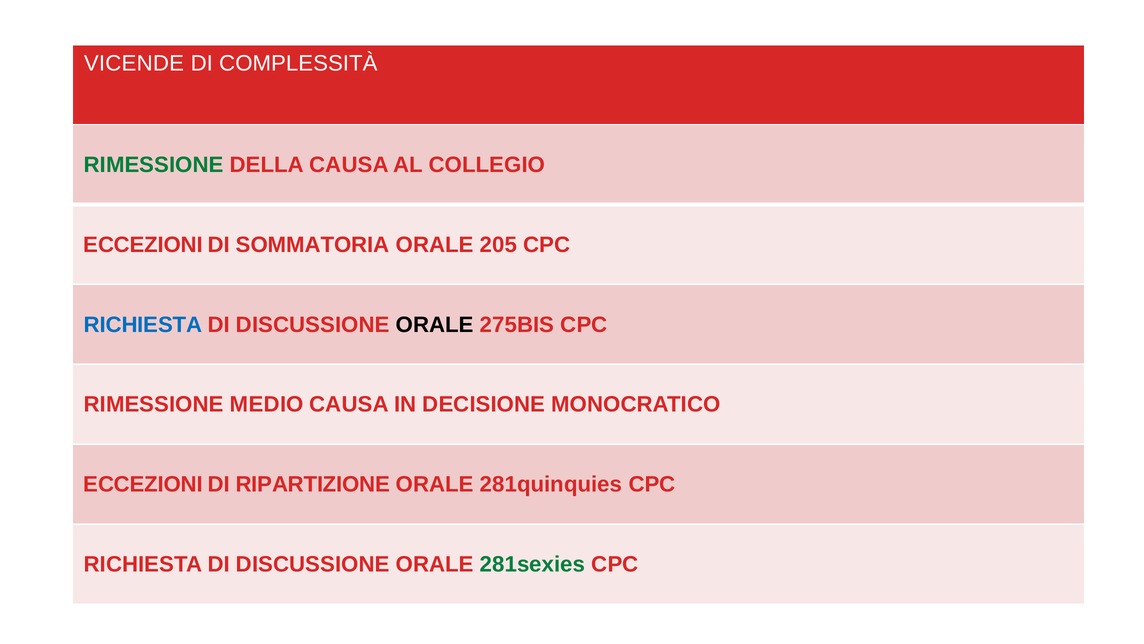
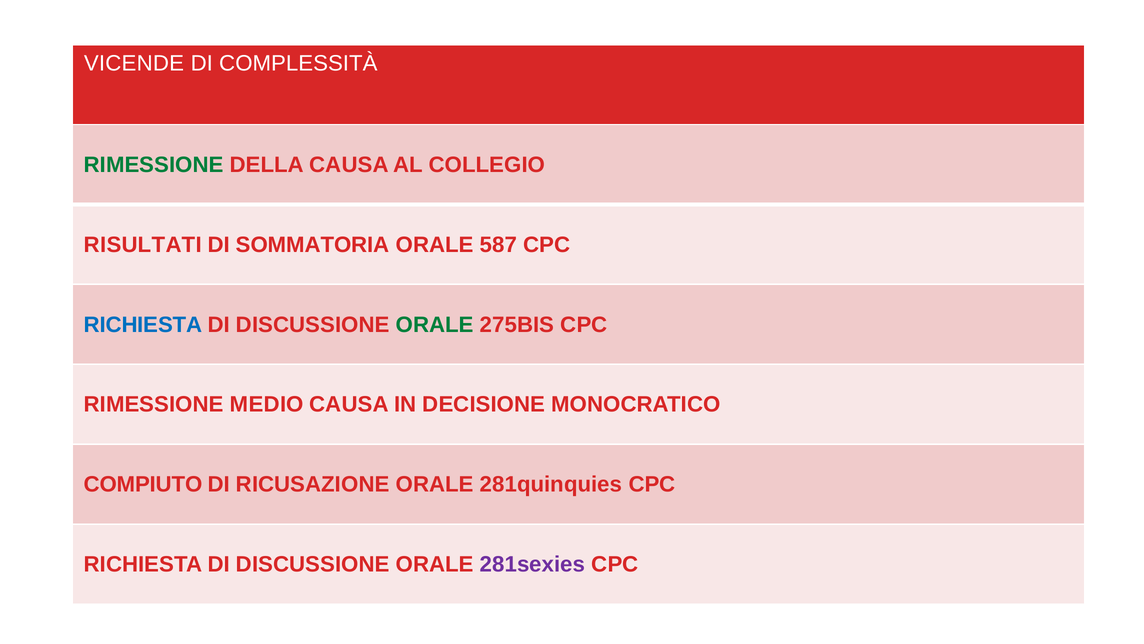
ECCEZIONI at (143, 245): ECCEZIONI -> RISULTATI
205: 205 -> 587
ORALE at (435, 324) colour: black -> green
ECCEZIONI at (143, 484): ECCEZIONI -> COMPIUTO
RIPARTIZIONE: RIPARTIZIONE -> RICUSAZIONE
281sexies colour: green -> purple
